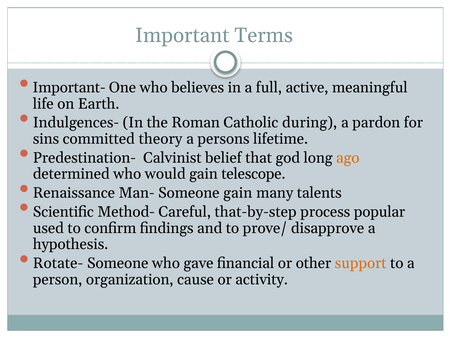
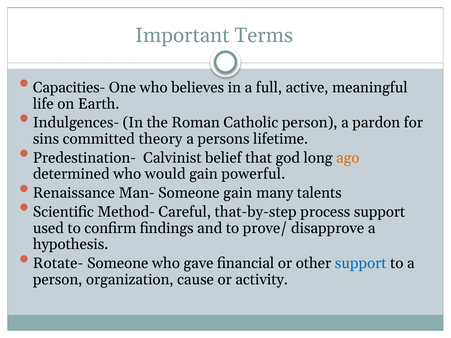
Important-: Important- -> Capacities-
Catholic during: during -> person
telescope: telescope -> powerful
process popular: popular -> support
support at (361, 263) colour: orange -> blue
